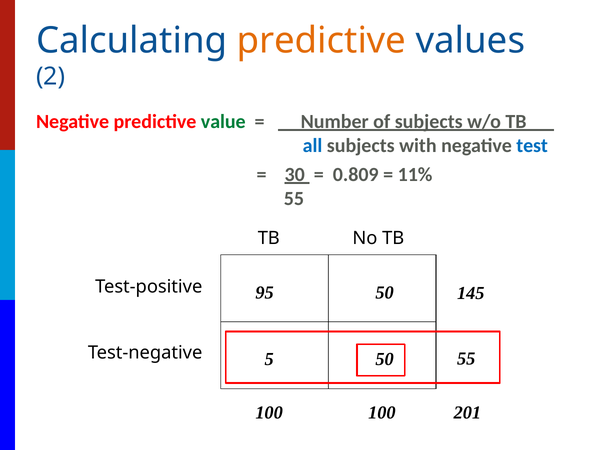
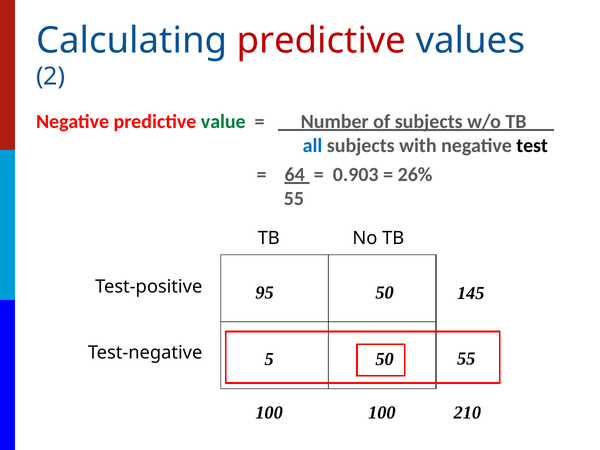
predictive at (321, 41) colour: orange -> red
test colour: blue -> black
30: 30 -> 64
0.809: 0.809 -> 0.903
11%: 11% -> 26%
201: 201 -> 210
